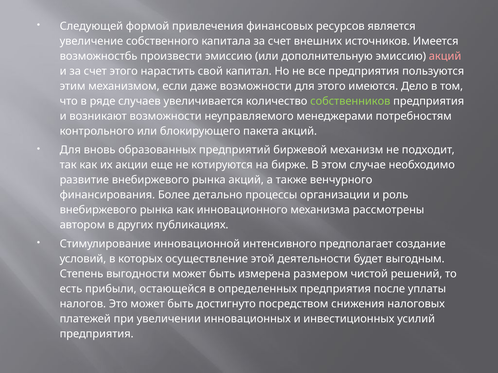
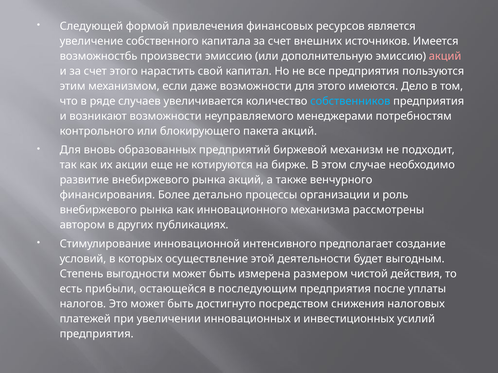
собственников colour: light green -> light blue
решений: решений -> действия
определенных: определенных -> последующим
